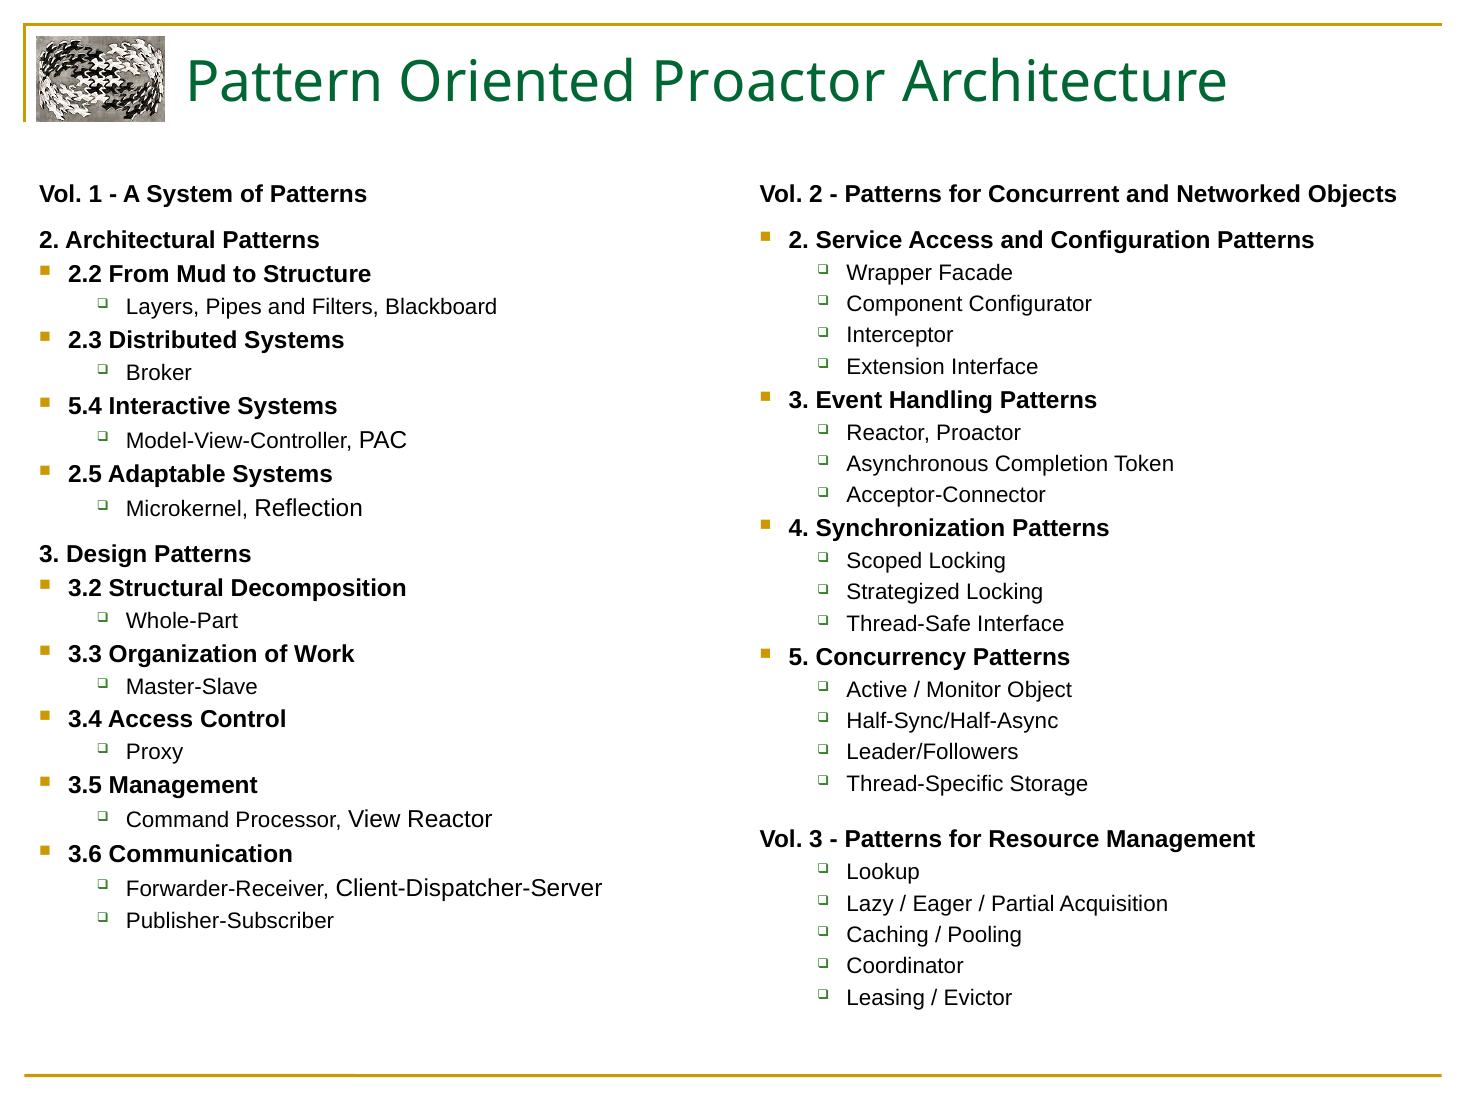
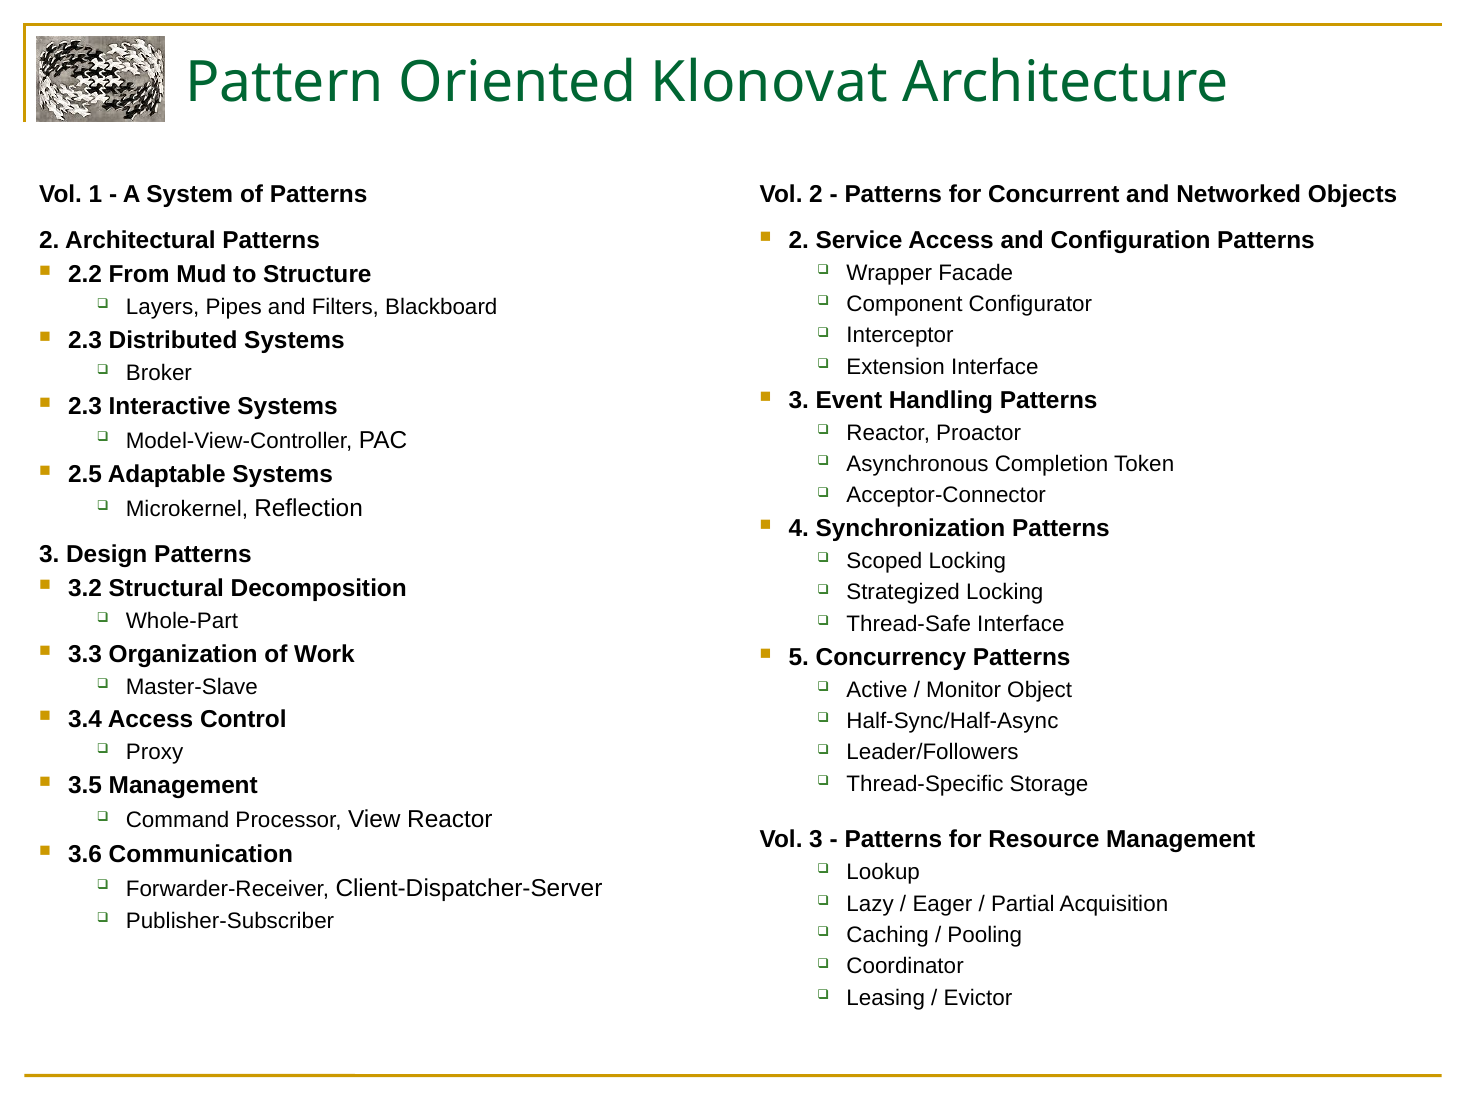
Oriented Proactor: Proactor -> Klonovat
5.4 at (85, 406): 5.4 -> 2.3
